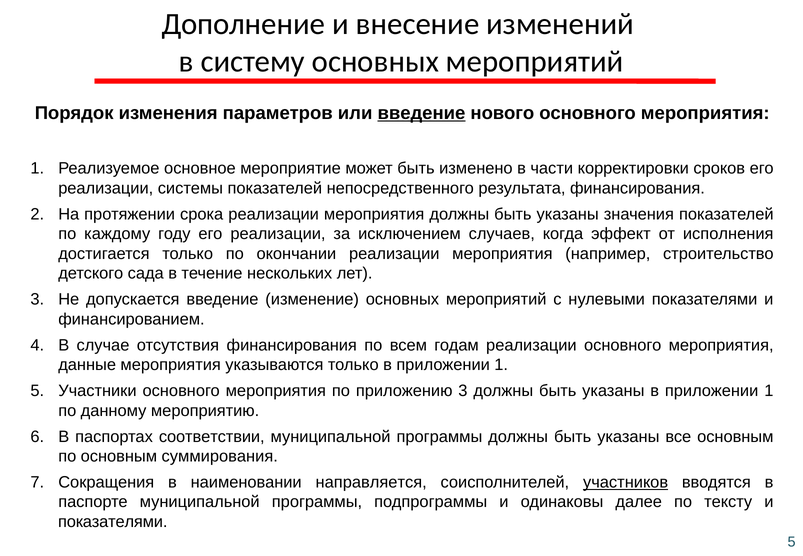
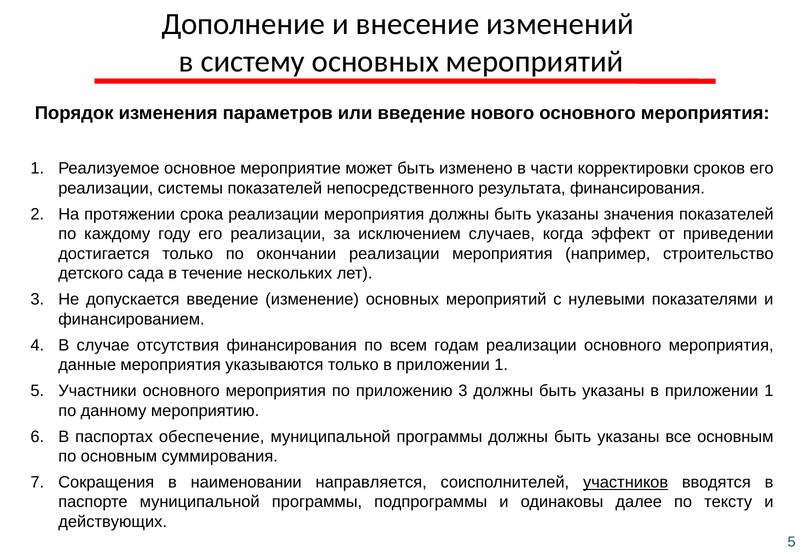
введение at (421, 113) underline: present -> none
исполнения: исполнения -> приведении
соответствии: соответствии -> обеспечение
показателями at (113, 522): показателями -> действующих
